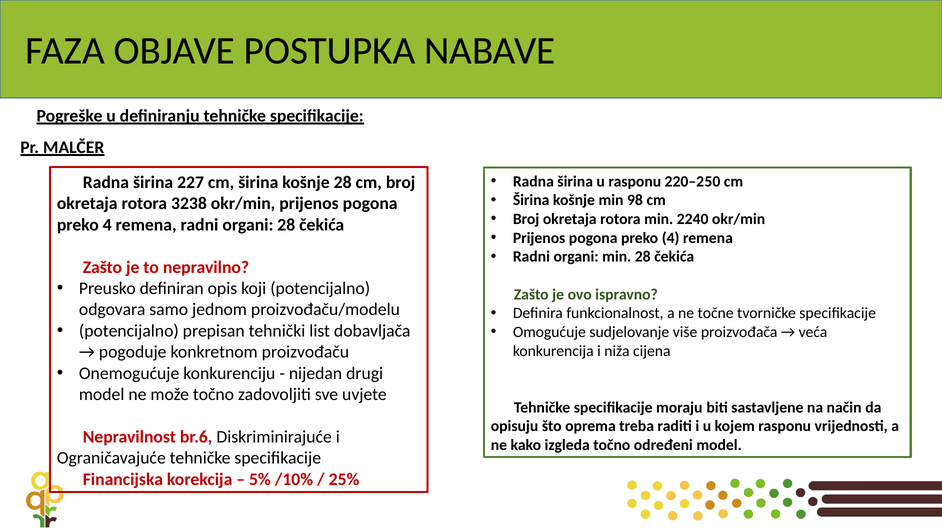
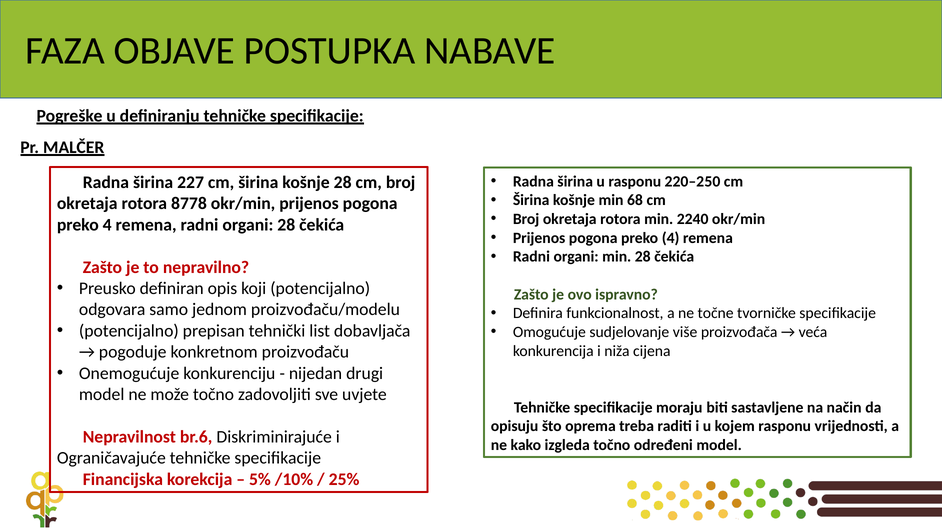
98: 98 -> 68
3238: 3238 -> 8778
